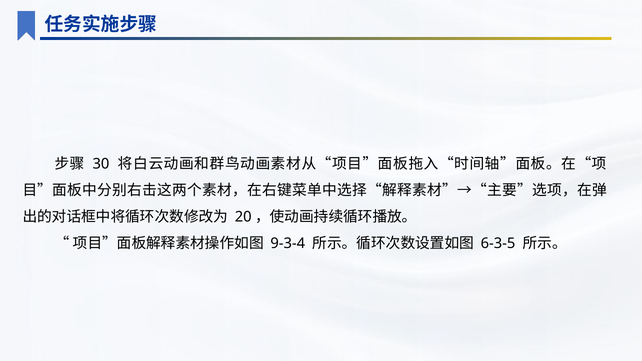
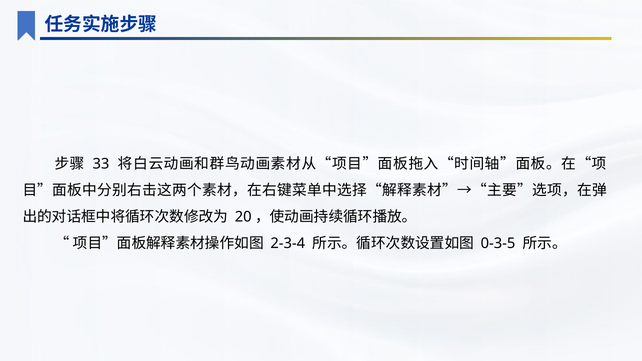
30: 30 -> 33
9-3-4: 9-3-4 -> 2-3-4
6-3-5: 6-3-5 -> 0-3-5
